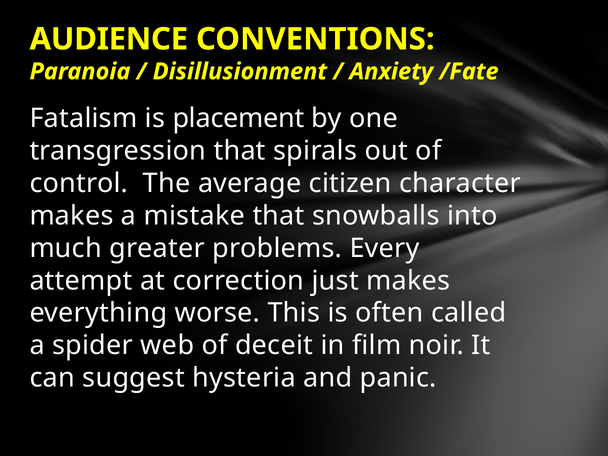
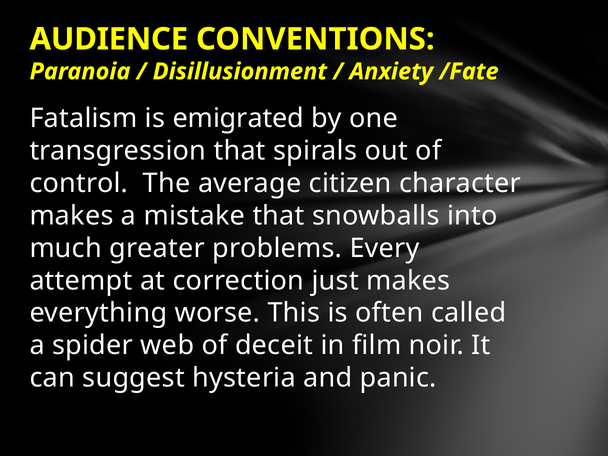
placement: placement -> emigrated
